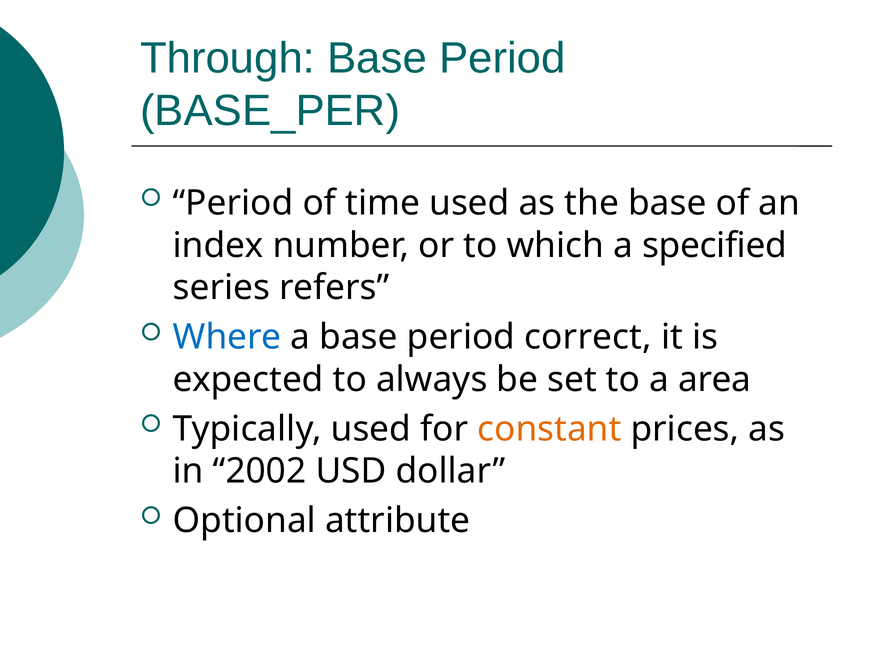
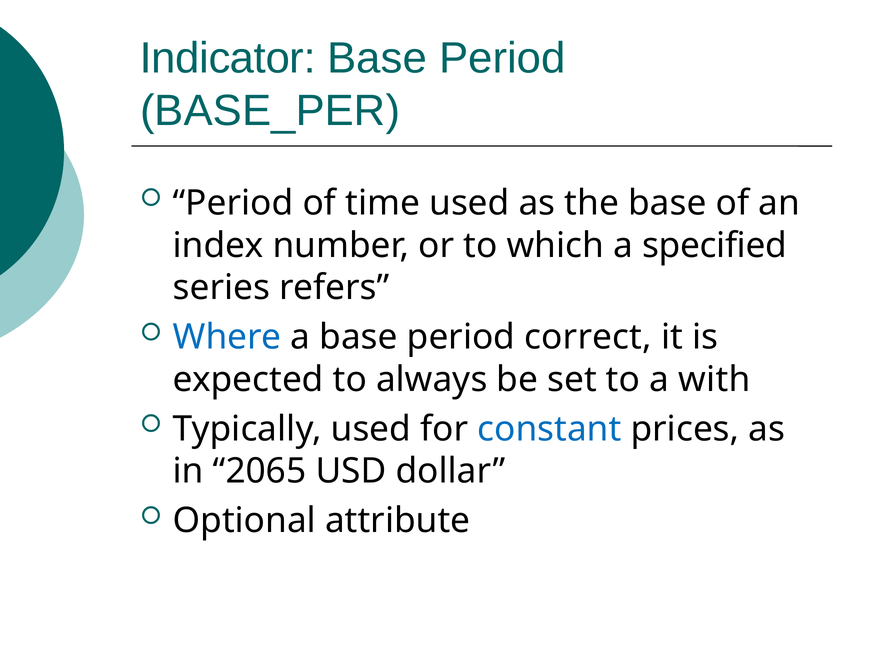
Through: Through -> Indicator
area: area -> with
constant colour: orange -> blue
2002: 2002 -> 2065
